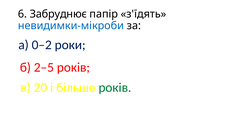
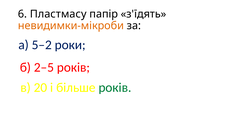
Забруднює: Забруднює -> Пластмасу
невидимки-мікроби colour: blue -> orange
0–2: 0–2 -> 5–2
